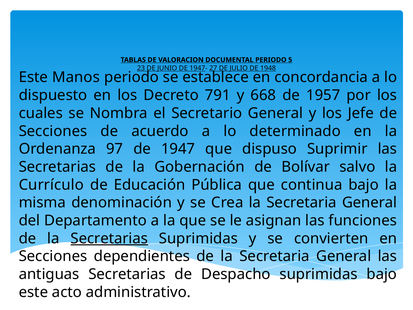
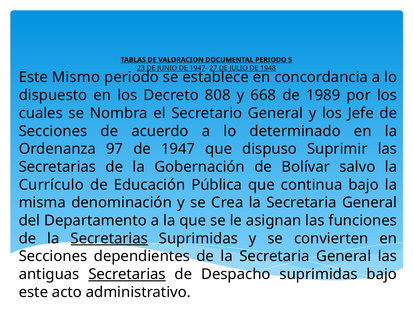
Manos: Manos -> Mismo
791: 791 -> 808
1957: 1957 -> 1989
Secretarias at (127, 274) underline: none -> present
